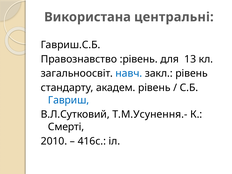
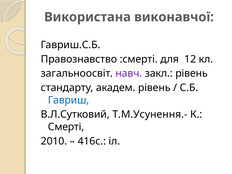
центральні: центральні -> виконавчої
:рівень: :рівень -> :смерті
13: 13 -> 12
навч colour: blue -> purple
